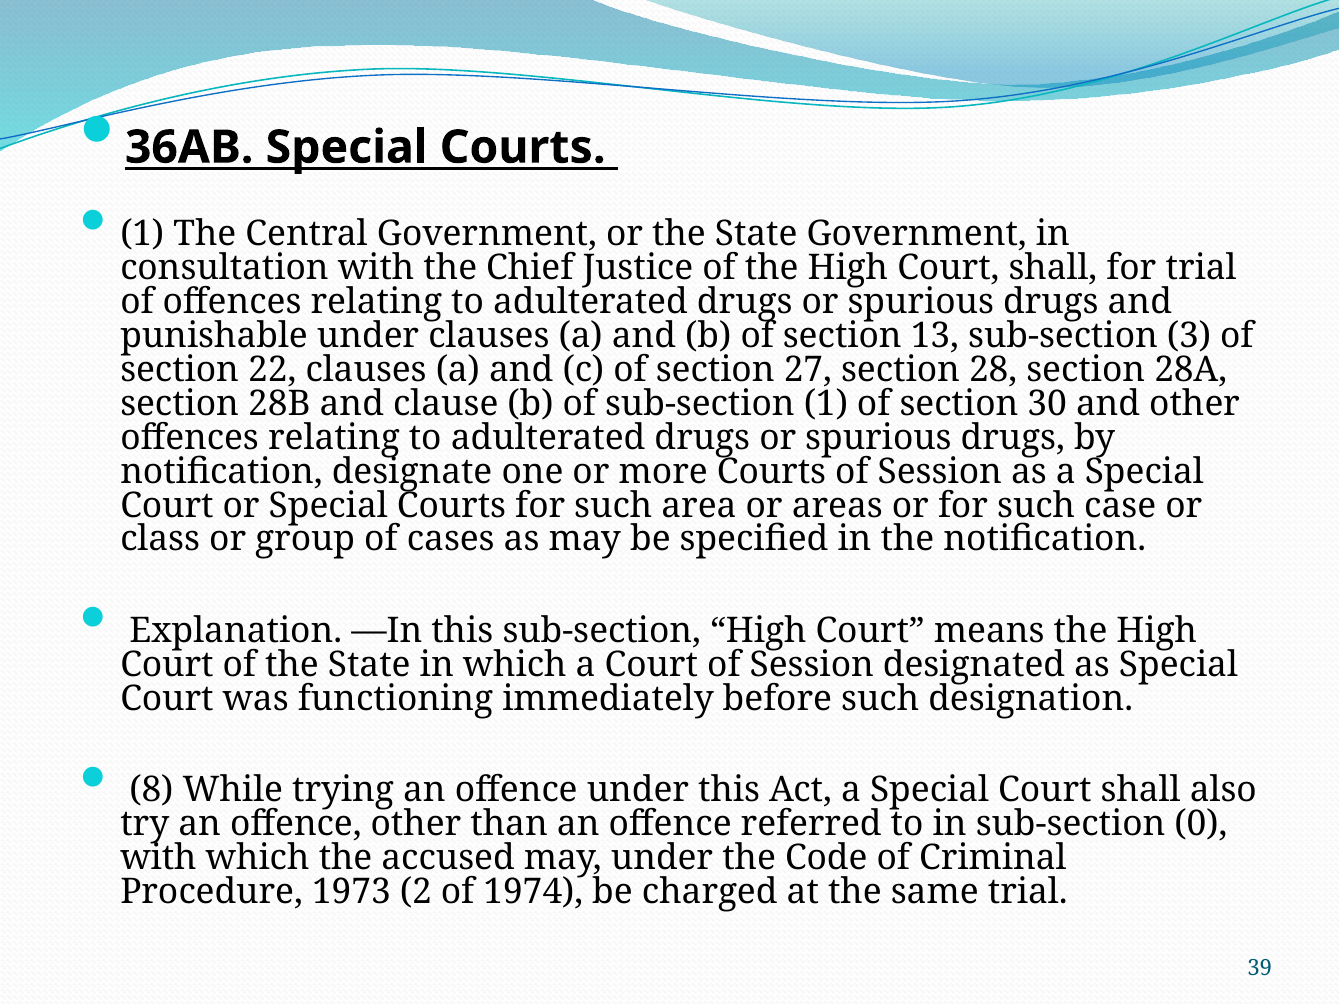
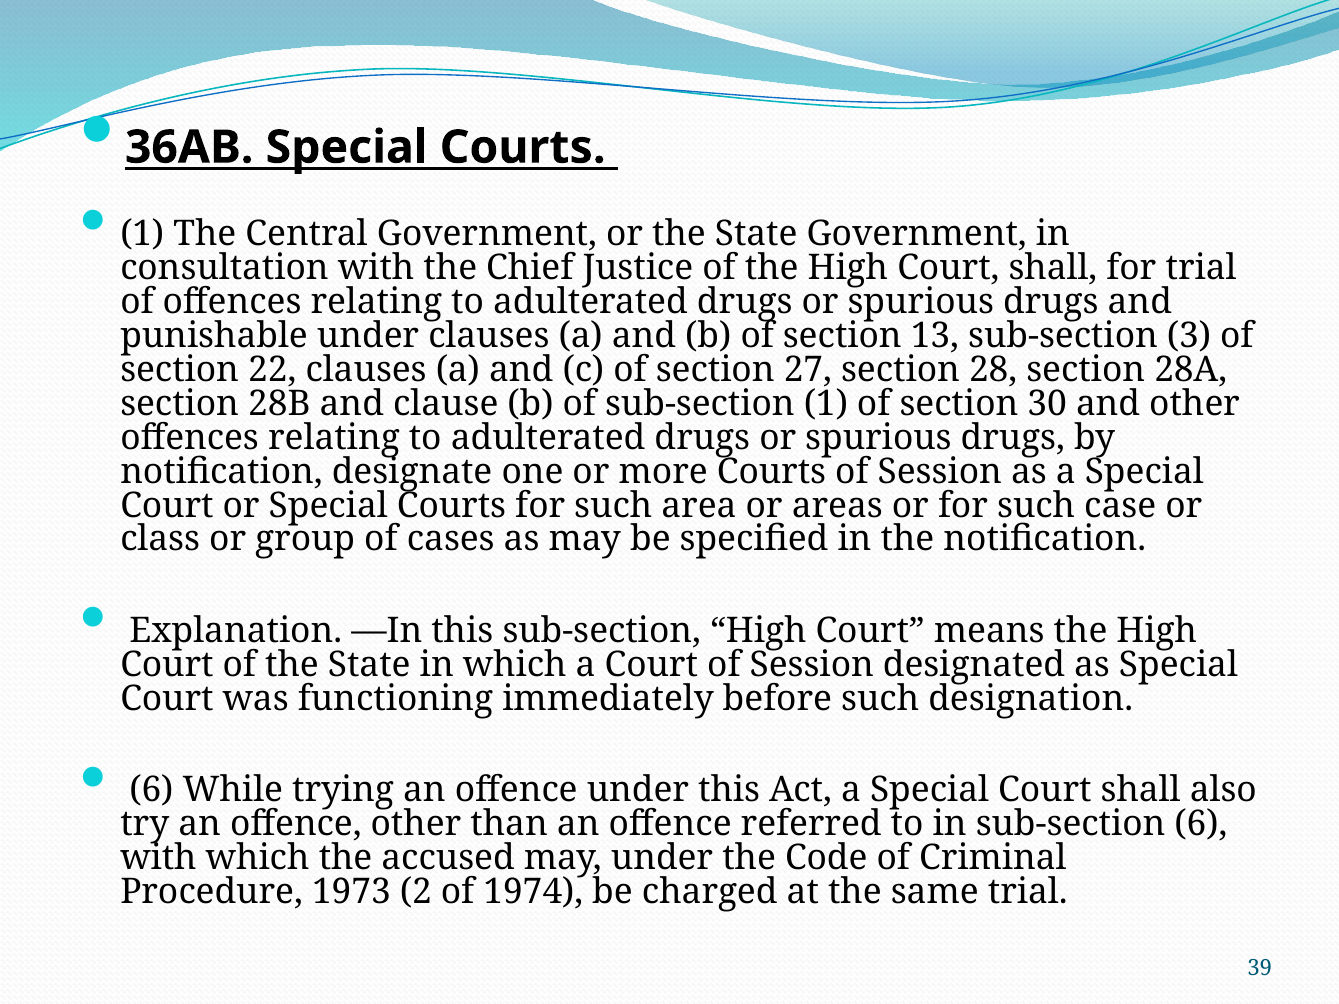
8 at (151, 791): 8 -> 6
sub-section 0: 0 -> 6
